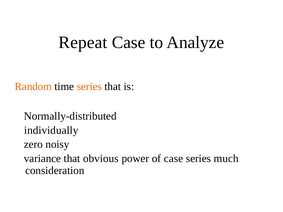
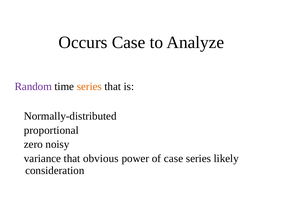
Repeat: Repeat -> Occurs
Random colour: orange -> purple
individually: individually -> proportional
much: much -> likely
